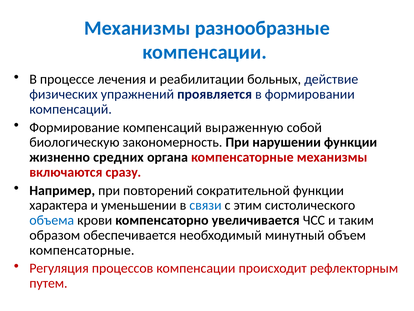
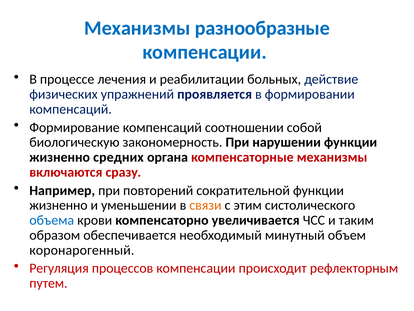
выраженную: выраженную -> соотношении
характера at (58, 205): характера -> жизненно
связи colour: blue -> orange
компенсаторные at (82, 250): компенсаторные -> коронарогенный
